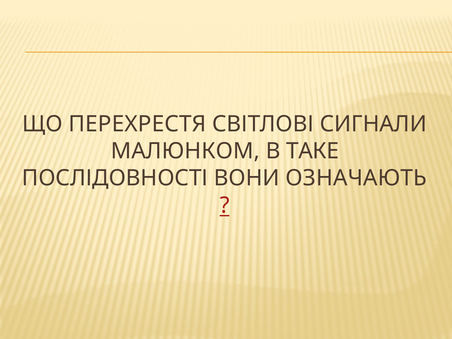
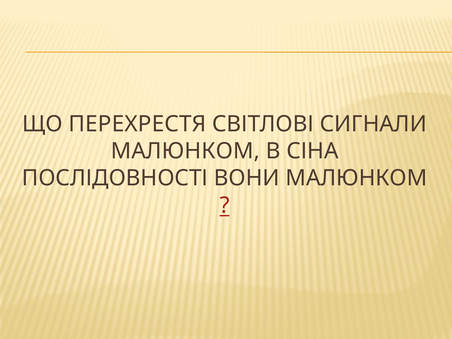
ТАКЕ: ТАКЕ -> СІНА
ВОНИ ОЗНАЧАЮТЬ: ОЗНАЧАЮТЬ -> МАЛЮНКОМ
